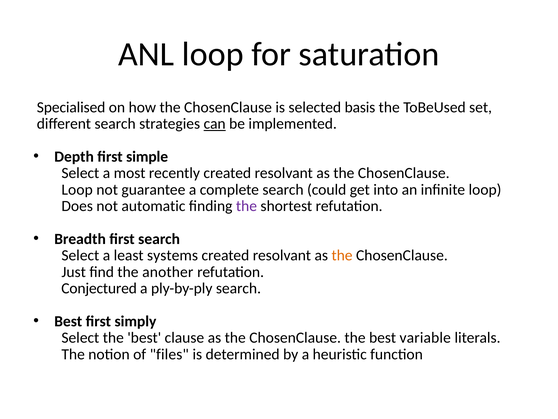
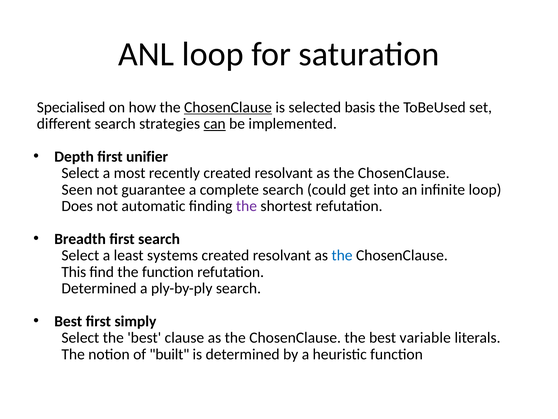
ChosenClause at (228, 107) underline: none -> present
simple: simple -> unifier
Loop at (77, 189): Loop -> Seen
the at (342, 255) colour: orange -> blue
Just: Just -> This
the another: another -> function
Conjectured at (99, 288): Conjectured -> Determined
files: files -> built
